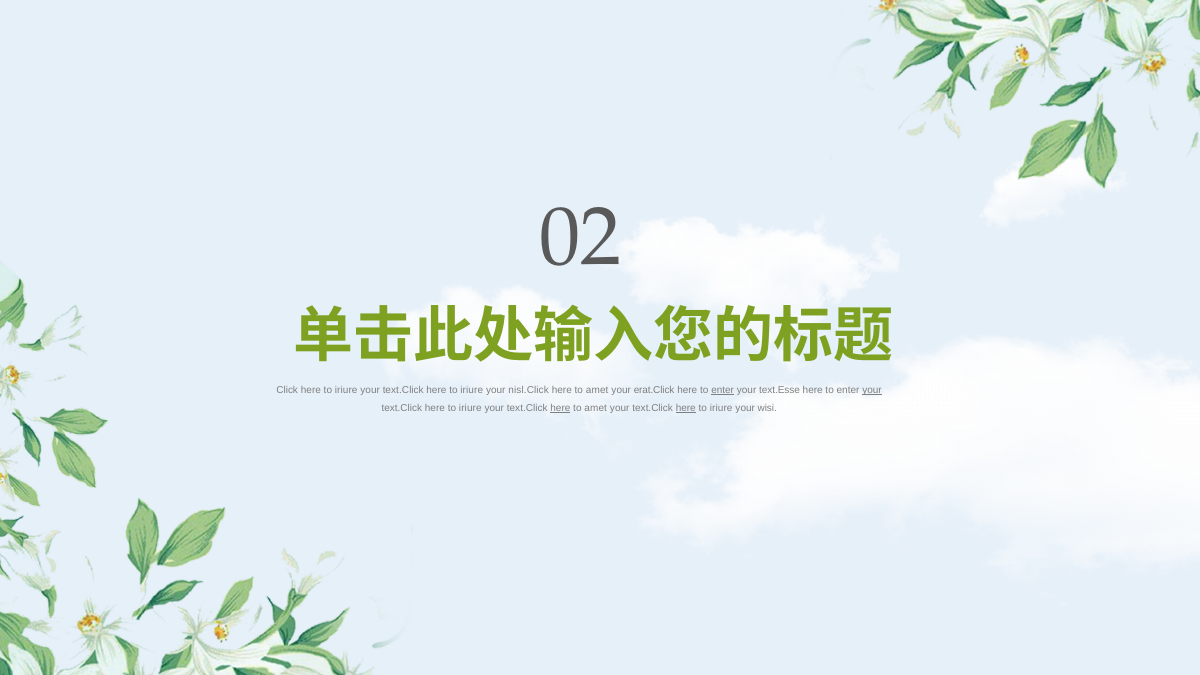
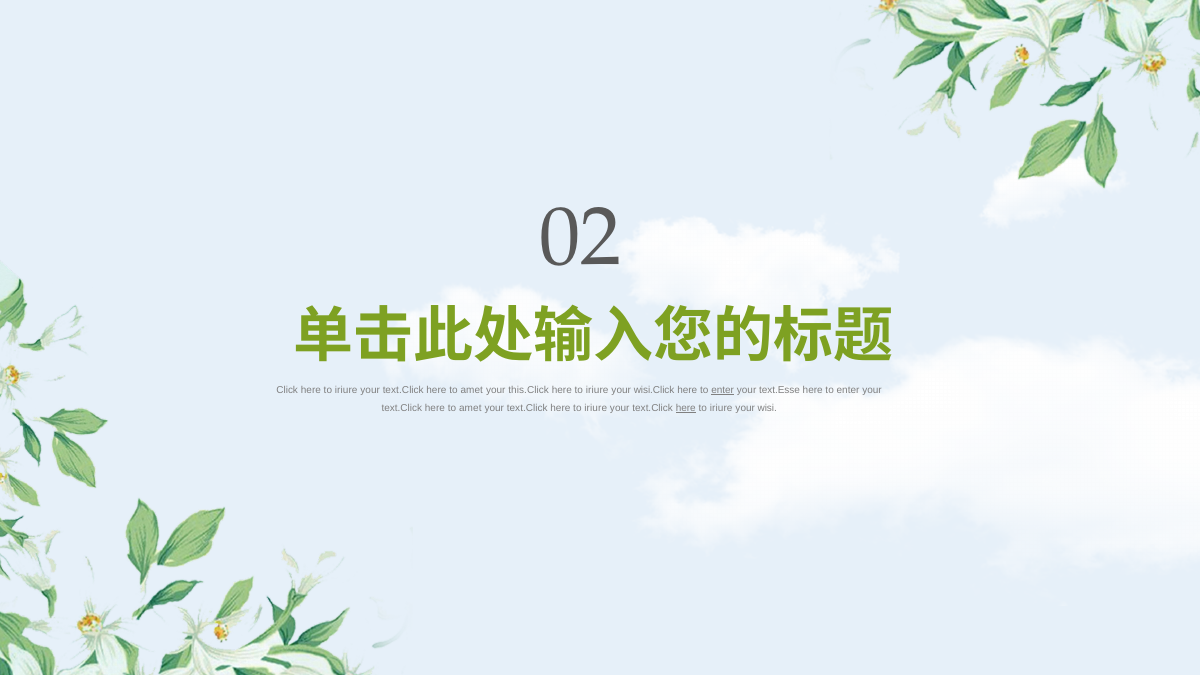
iriure at (472, 390): iriure -> amet
nisl.Click: nisl.Click -> this.Click
amet at (597, 390): amet -> iriure
erat.Click: erat.Click -> wisi.Click
your at (872, 390) underline: present -> none
iriure at (470, 408): iriure -> amet
here at (560, 408) underline: present -> none
amet at (596, 408): amet -> iriure
